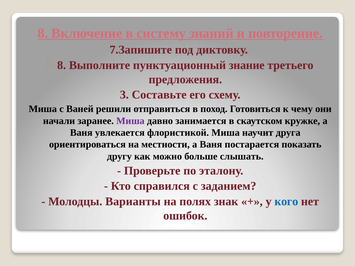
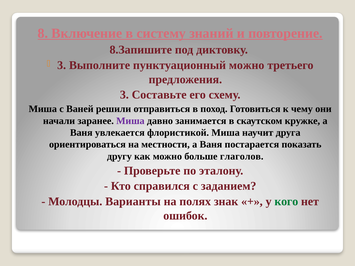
7.Запишите: 7.Запишите -> 8.Запишите
8 at (62, 65): 8 -> 3
пунктуационный знание: знание -> можно
слышать: слышать -> глаголов
кого colour: blue -> green
